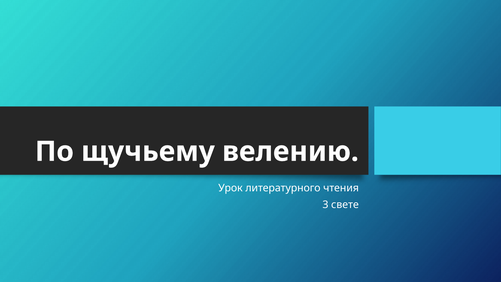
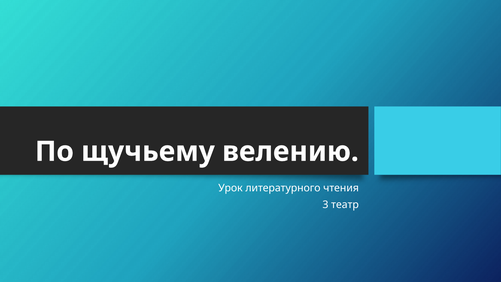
свете: свете -> театр
